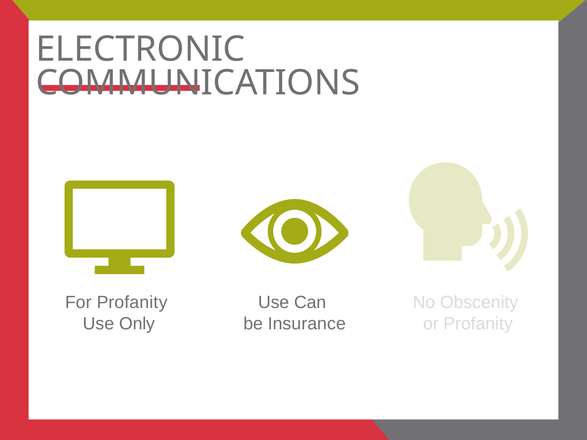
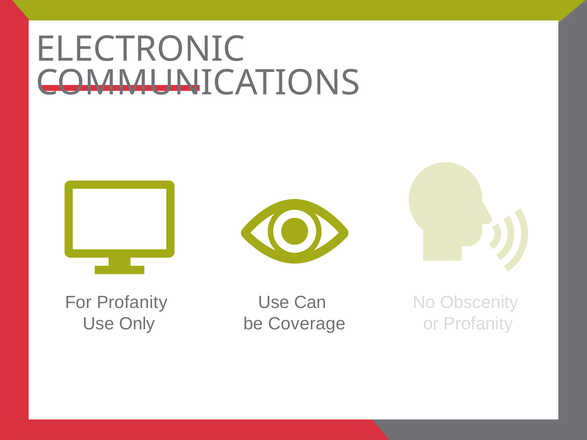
Insurance: Insurance -> Coverage
